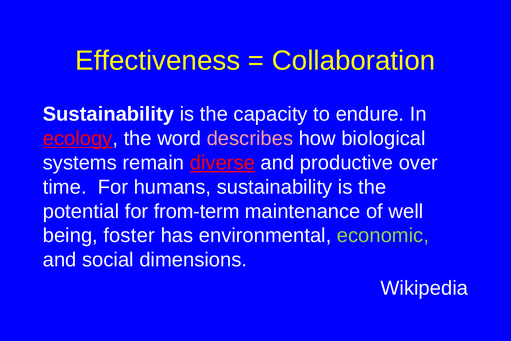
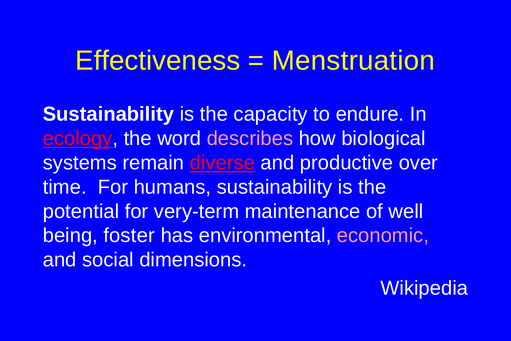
Collaboration: Collaboration -> Menstruation
from-term: from-term -> very-term
economic colour: light green -> pink
